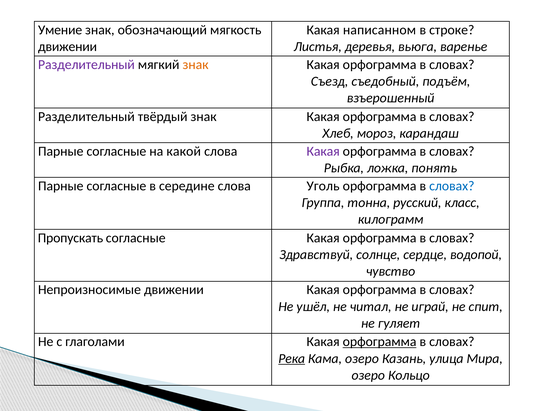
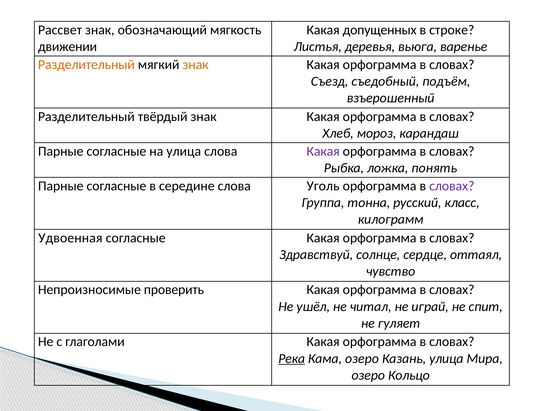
Умение: Умение -> Рассвет
написанном: написанном -> допущенных
Разделительный at (86, 65) colour: purple -> orange
на какой: какой -> улица
словах at (452, 186) colour: blue -> purple
Пропускать: Пропускать -> Удвоенная
водопой: водопой -> оттаял
Непроизносимые движении: движении -> проверить
орфограмма at (380, 342) underline: present -> none
